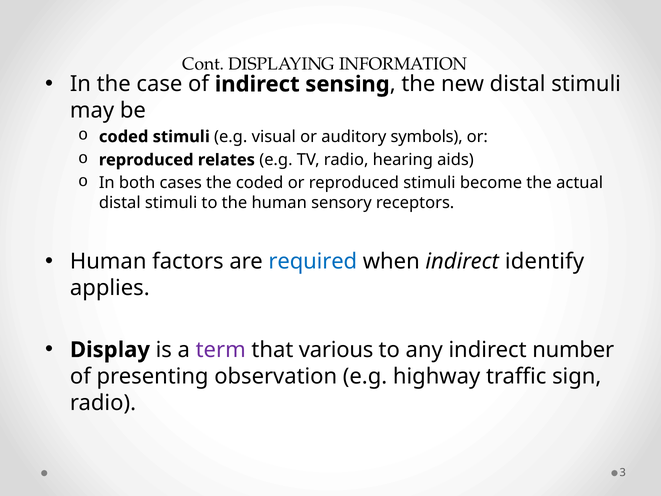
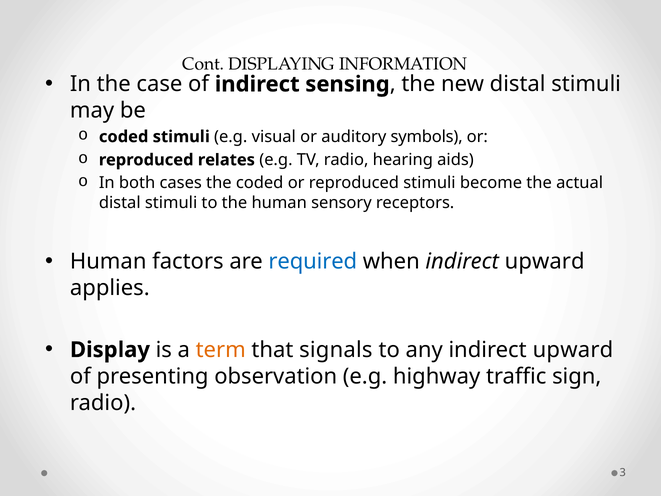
when indirect identify: identify -> upward
term colour: purple -> orange
various: various -> signals
any indirect number: number -> upward
